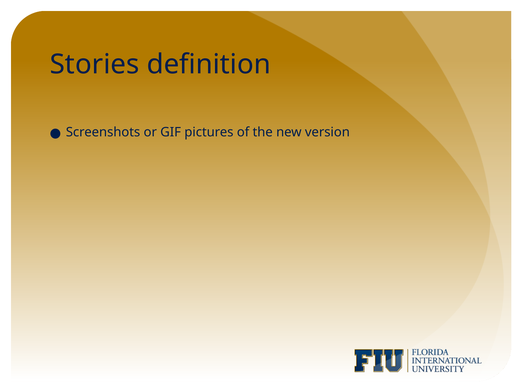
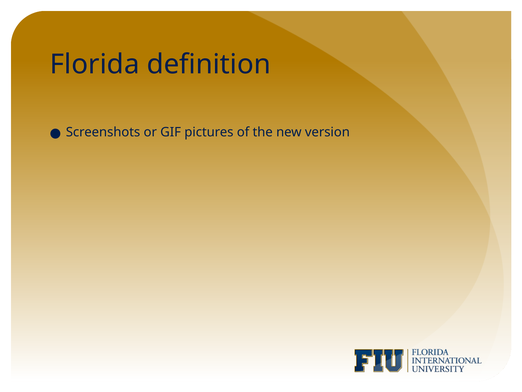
Stories: Stories -> Florida
